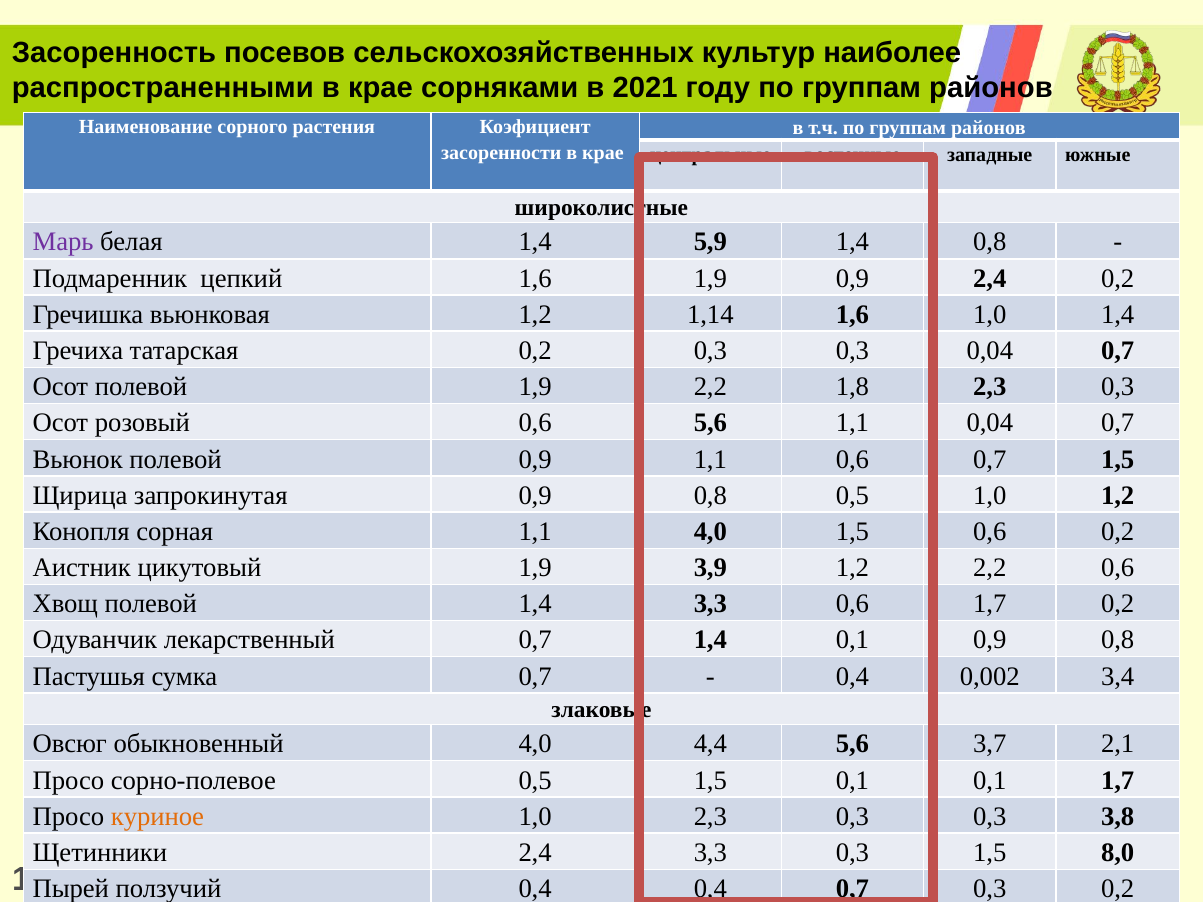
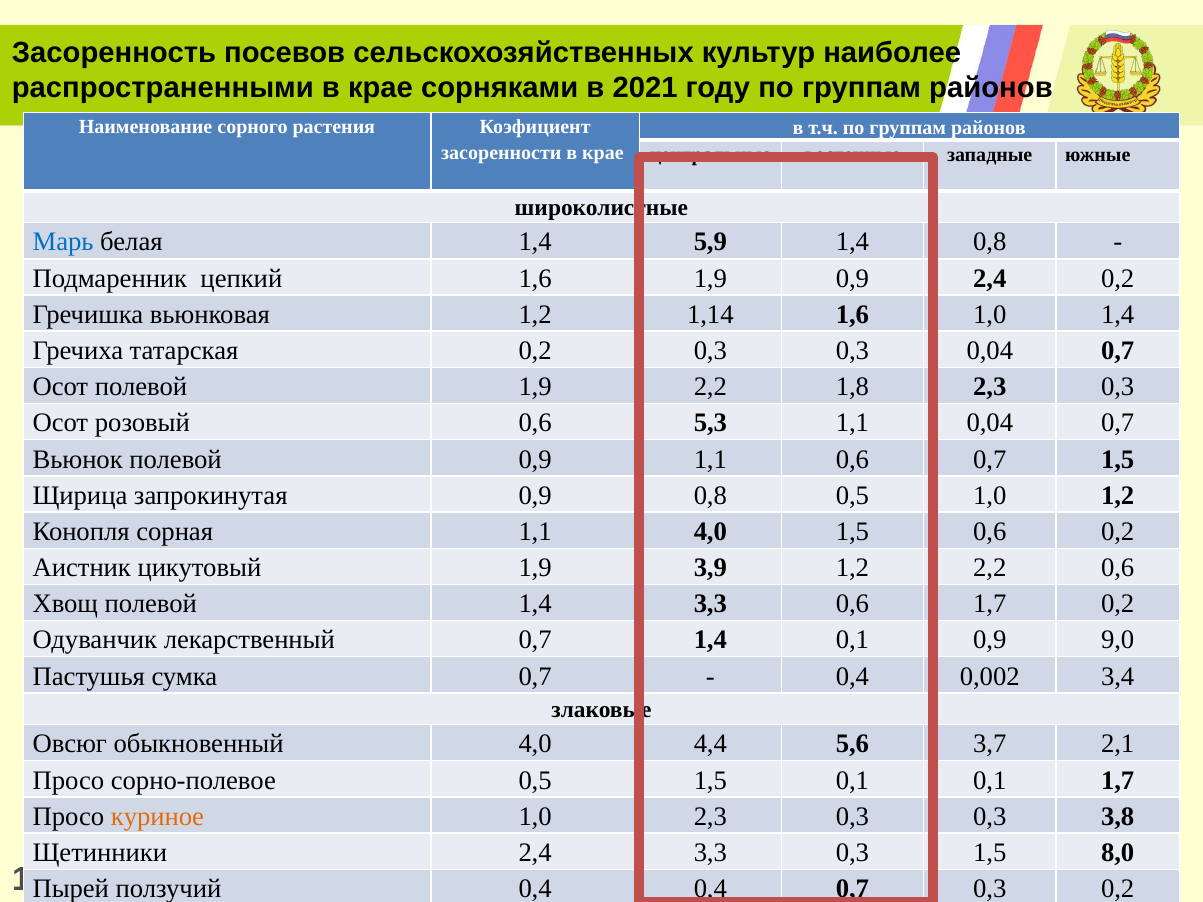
Марь colour: purple -> blue
0,6 5,6: 5,6 -> 5,3
0,1 0,9 0,8: 0,8 -> 9,0
